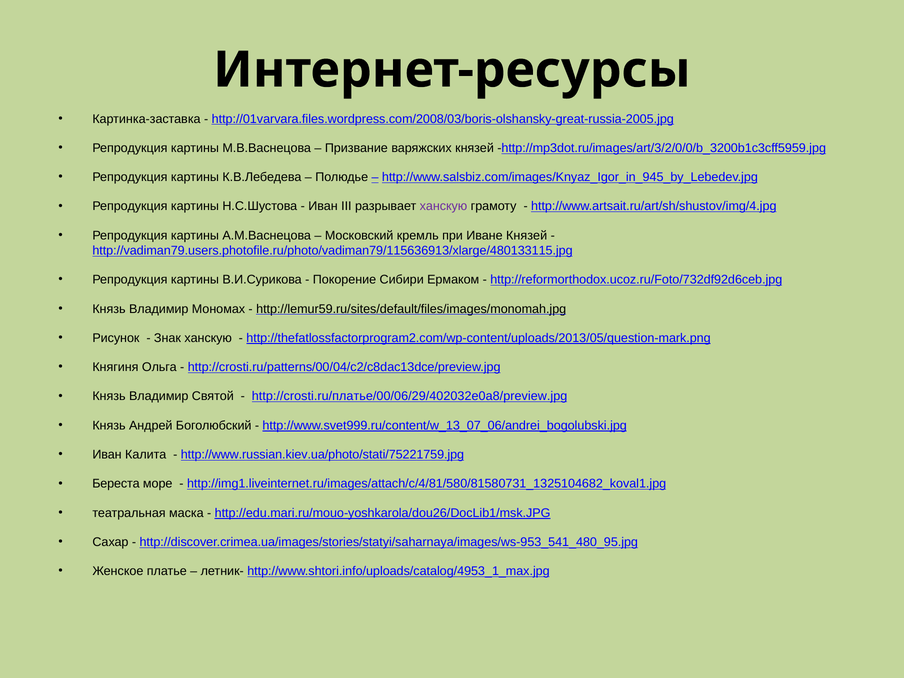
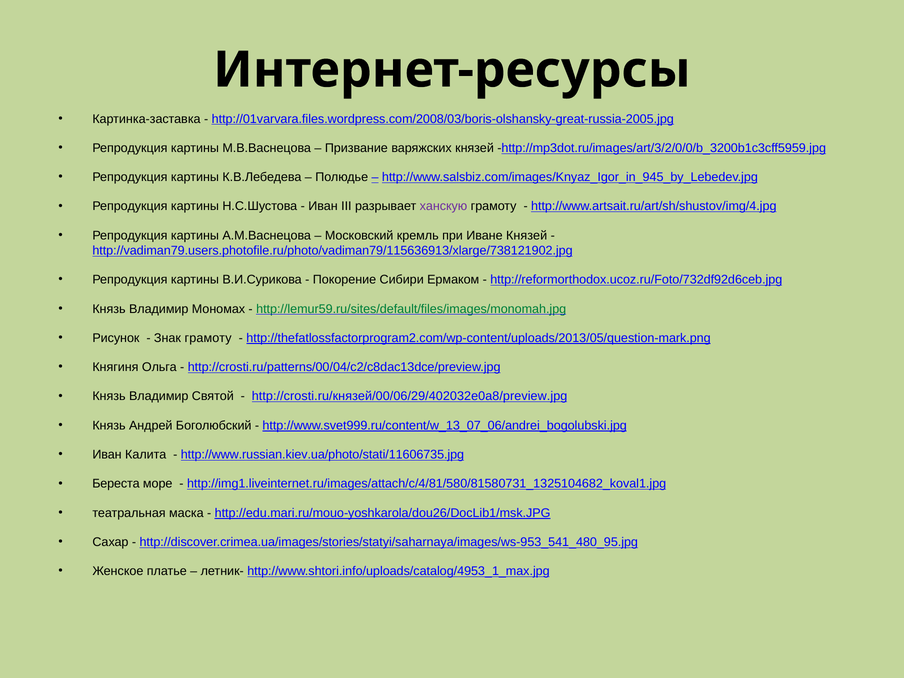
http://vadiman79.users.photofile.ru/photo/vadiman79/115636913/xlarge/480133115.jpg: http://vadiman79.users.photofile.ru/photo/vadiman79/115636913/xlarge/480133115.jpg -> http://vadiman79.users.photofile.ru/photo/vadiman79/115636913/xlarge/738121902.jpg
http://lemur59.ru/sites/default/files/images/monomah.jpg colour: black -> green
Знак ханскую: ханскую -> грамоту
http://crosti.ru/платье/00/06/29/402032e0a8/preview.jpg: http://crosti.ru/платье/00/06/29/402032e0a8/preview.jpg -> http://crosti.ru/князей/00/06/29/402032e0a8/preview.jpg
http://www.russian.kiev.ua/photo/stati/75221759.jpg: http://www.russian.kiev.ua/photo/stati/75221759.jpg -> http://www.russian.kiev.ua/photo/stati/11606735.jpg
